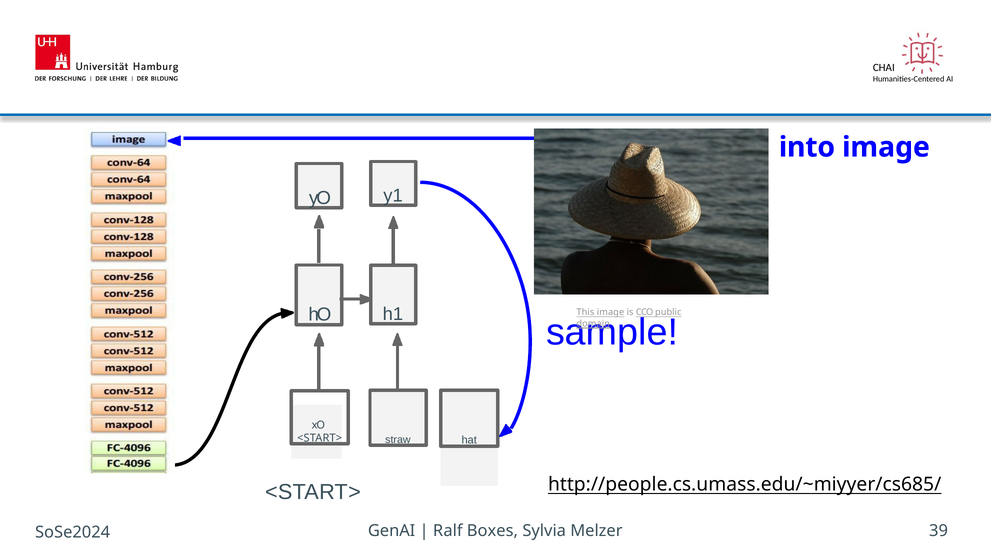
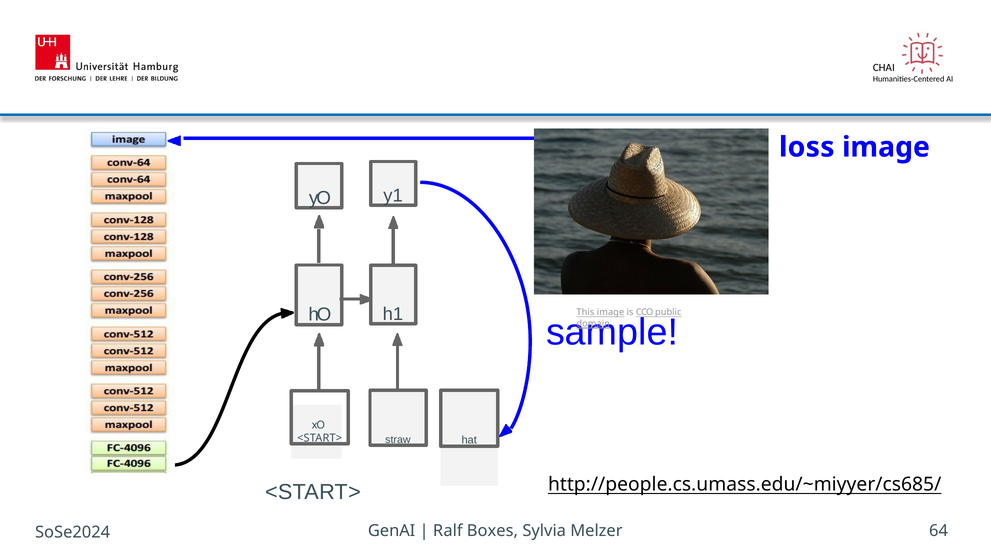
into: into -> loss
39: 39 -> 64
